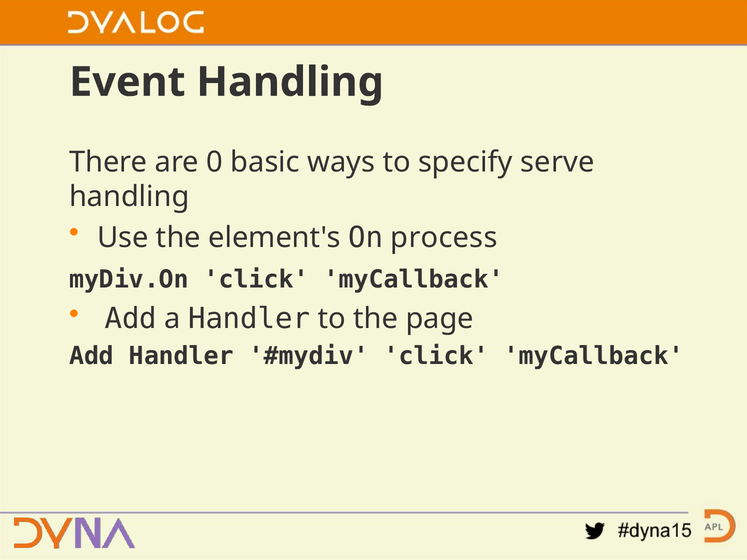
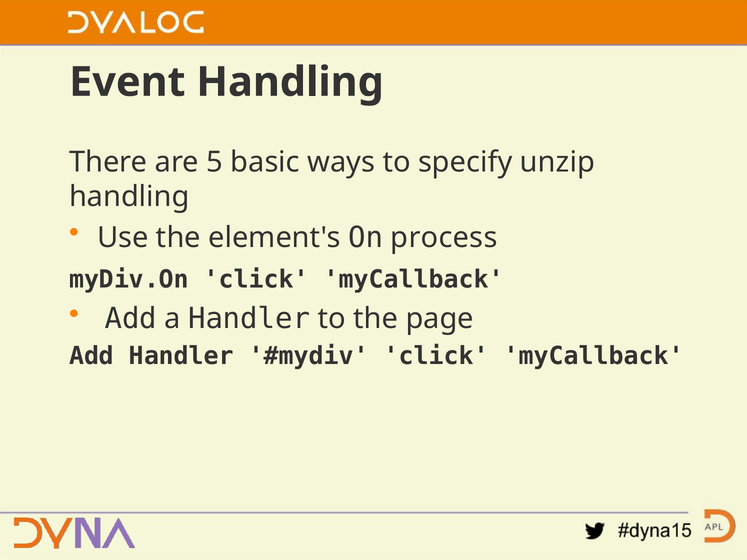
0: 0 -> 5
serve: serve -> unzip
